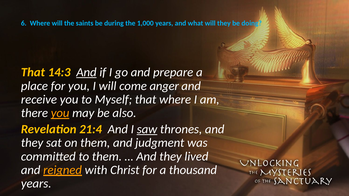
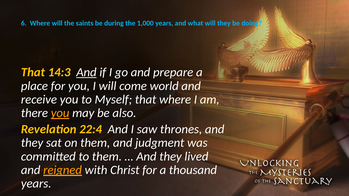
anger: anger -> world
21:4: 21:4 -> 22:4
saw underline: present -> none
